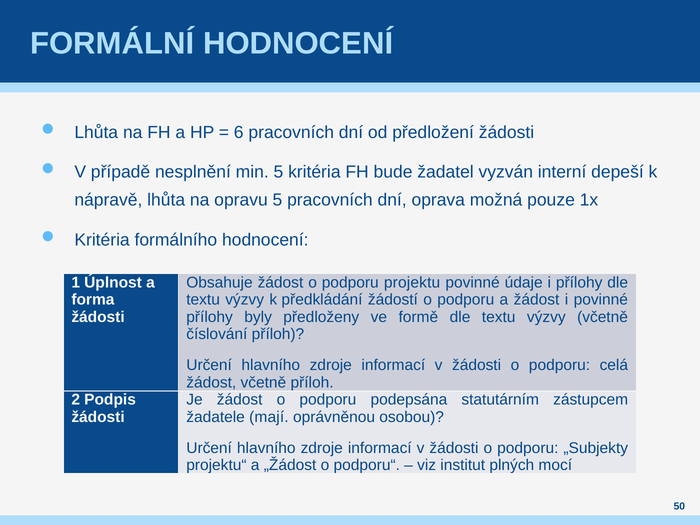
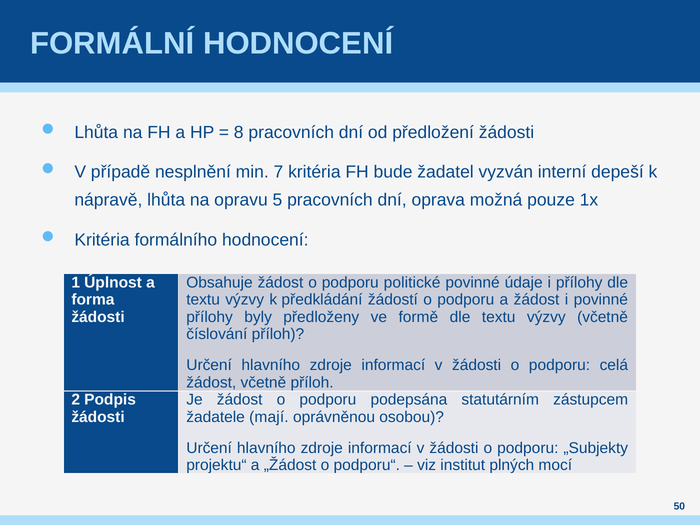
6: 6 -> 8
min 5: 5 -> 7
projektu: projektu -> politické
